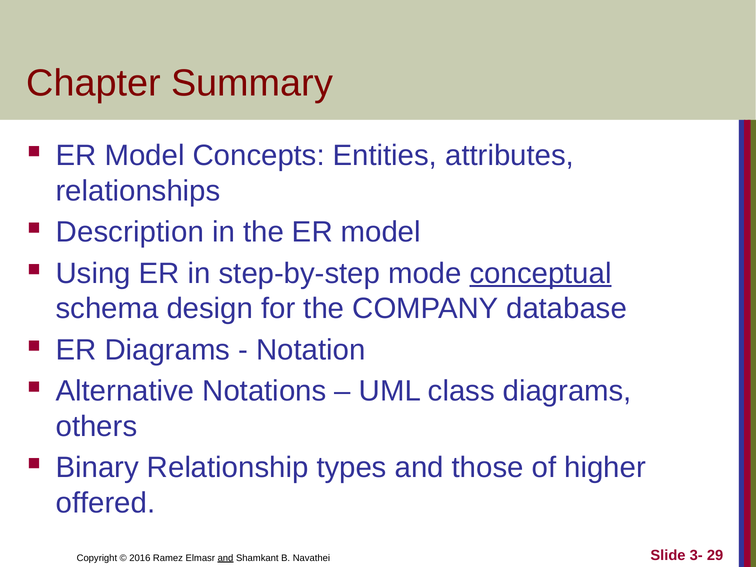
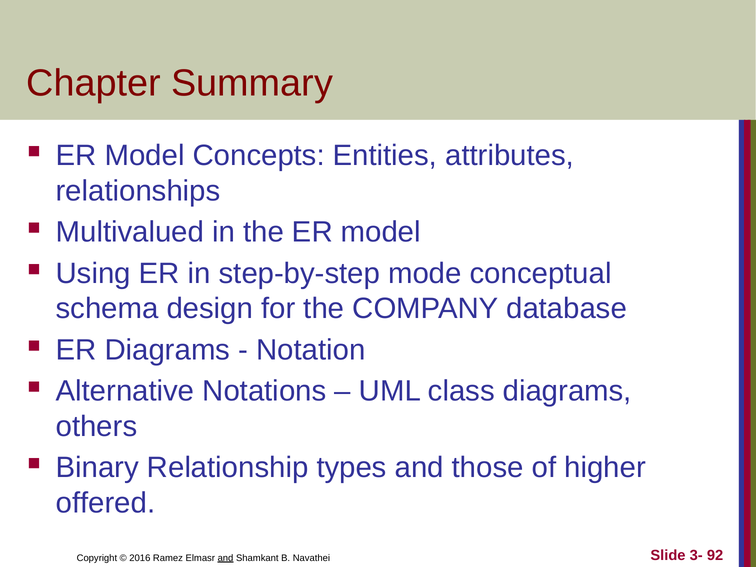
Description: Description -> Multivalued
conceptual underline: present -> none
29: 29 -> 92
